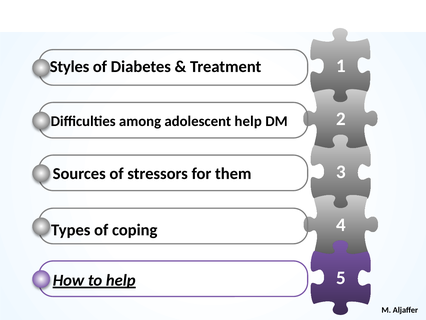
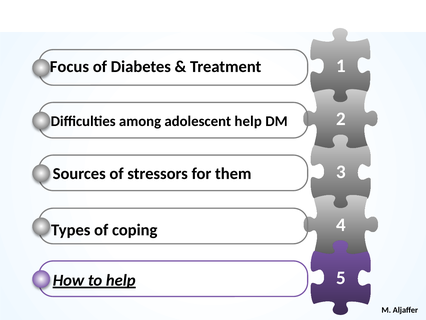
Styles: Styles -> Focus
